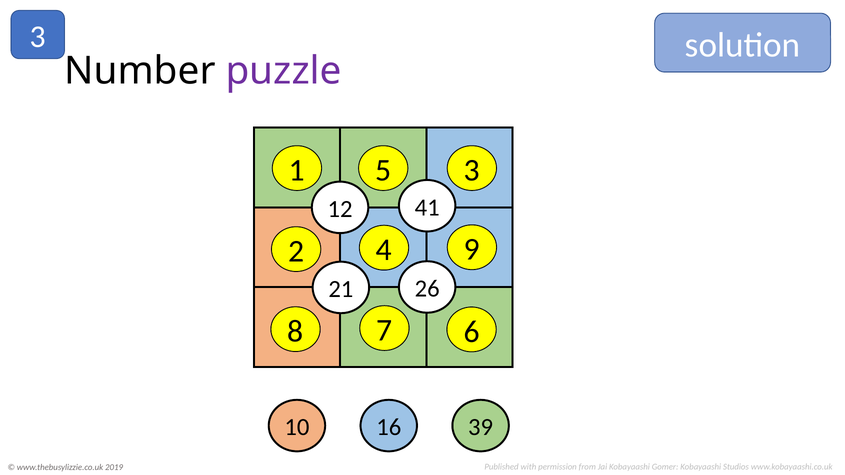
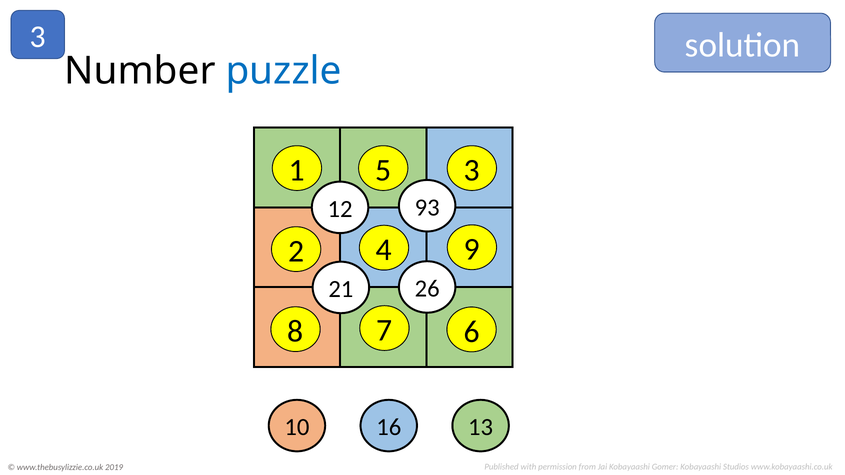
puzzle colour: purple -> blue
41: 41 -> 93
39: 39 -> 13
